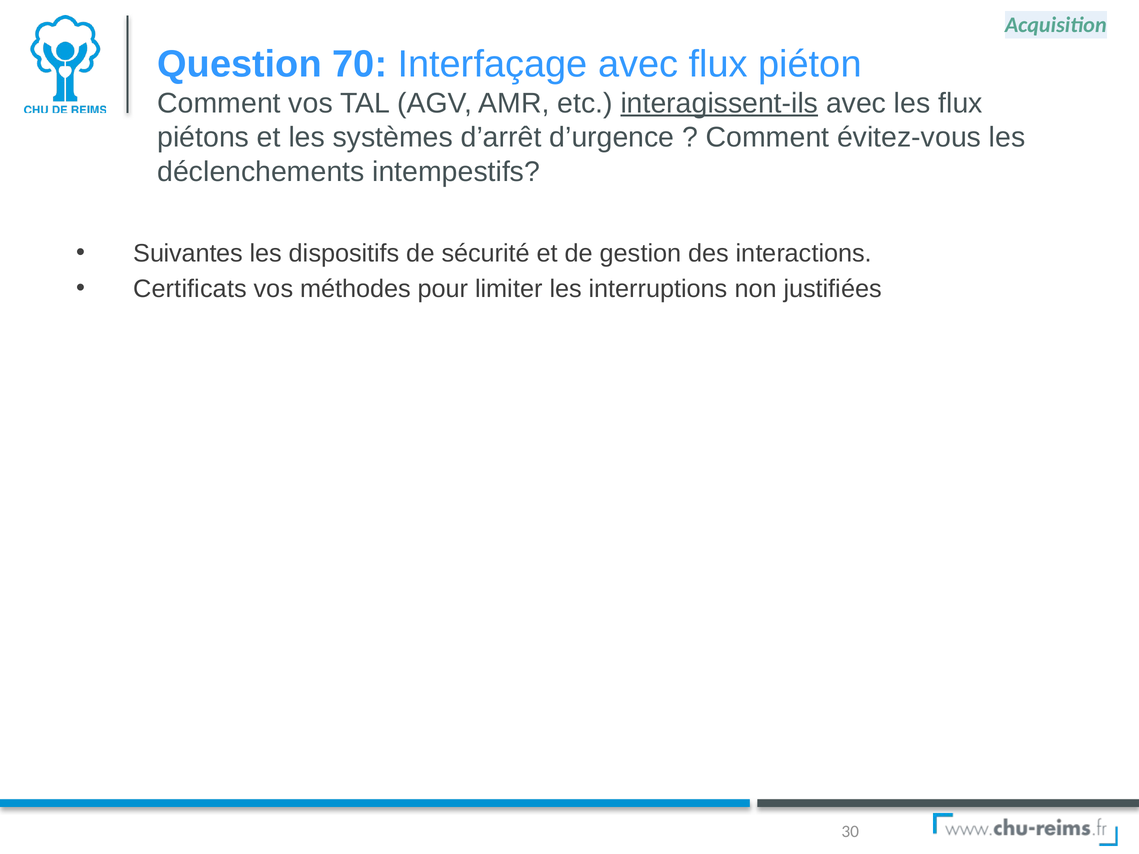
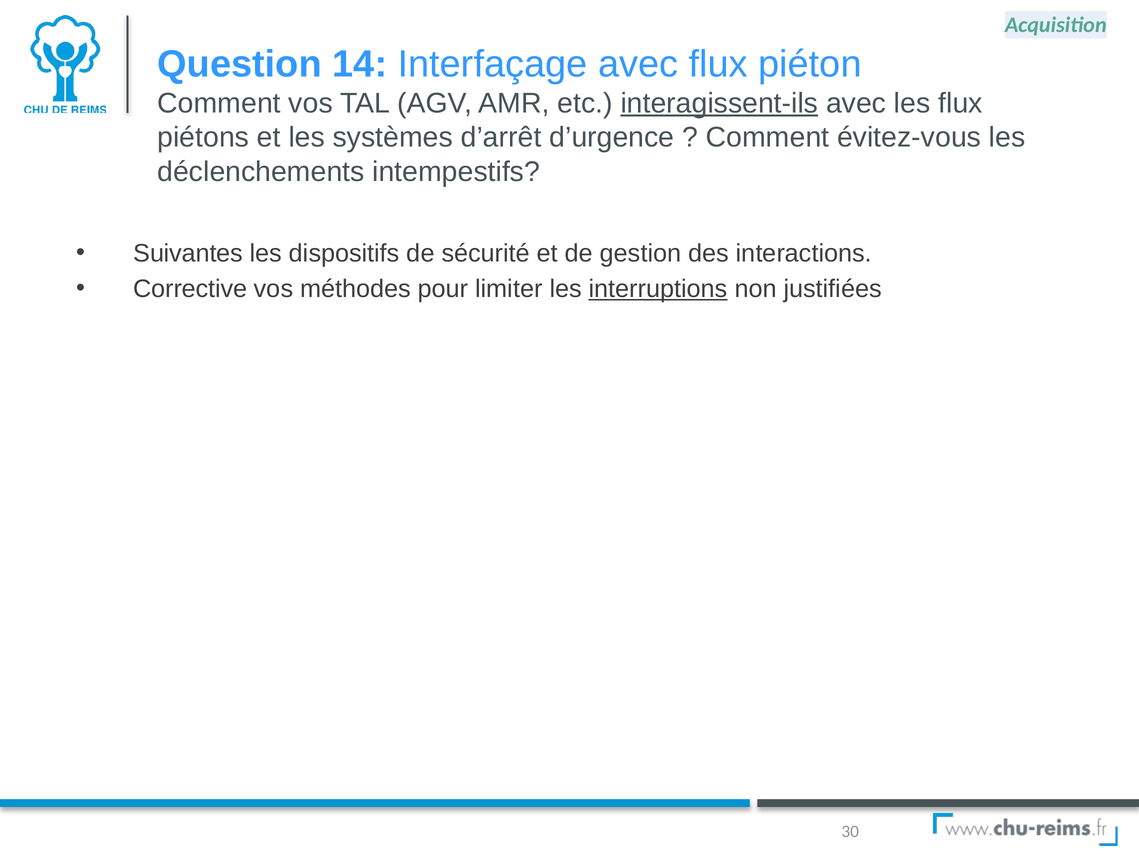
70: 70 -> 14
Certificats: Certificats -> Corrective
interruptions underline: none -> present
